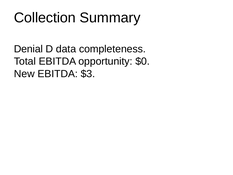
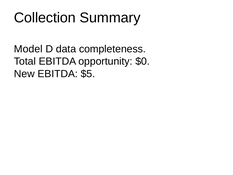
Denial: Denial -> Model
$3: $3 -> $5
